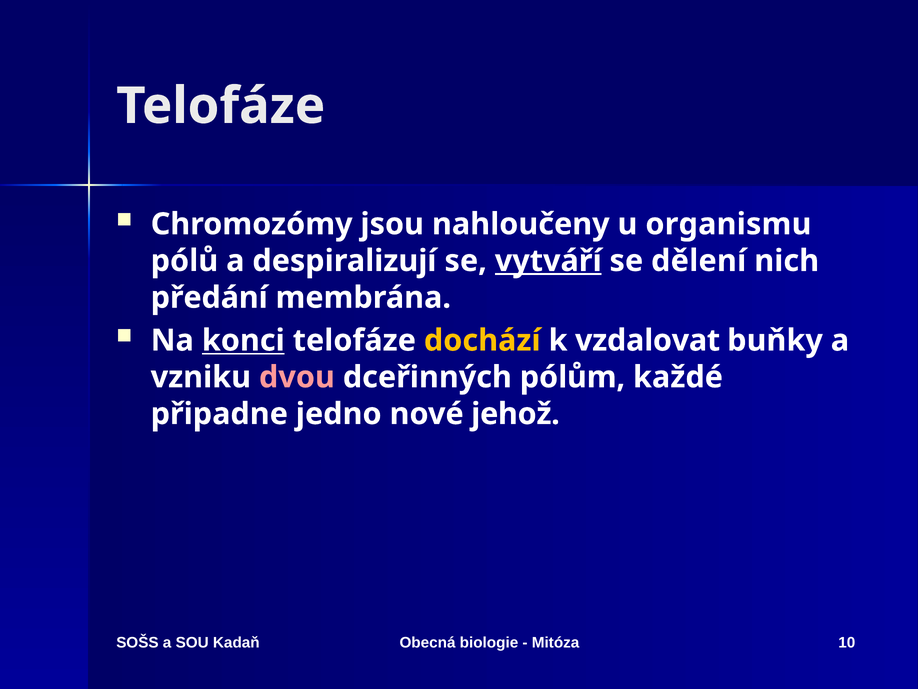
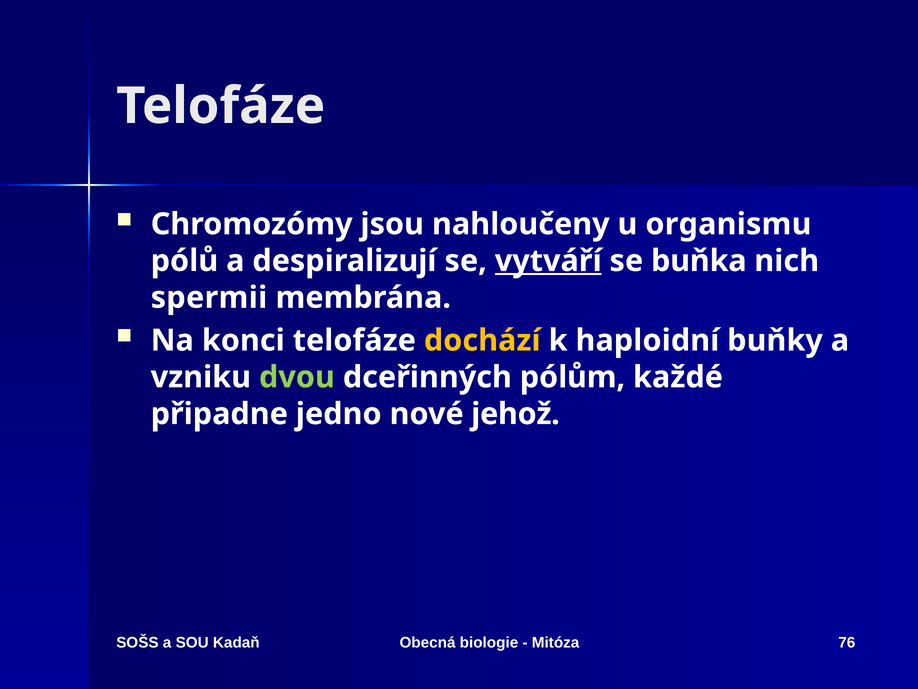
dělení: dělení -> buňka
předání: předání -> spermii
konci underline: present -> none
vzdalovat: vzdalovat -> haploidní
dvou colour: pink -> light green
10: 10 -> 76
